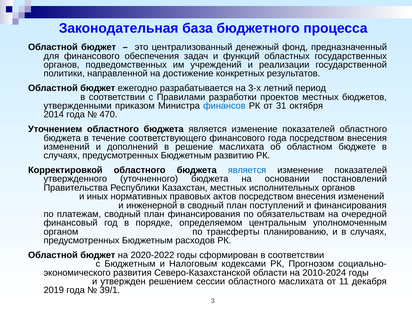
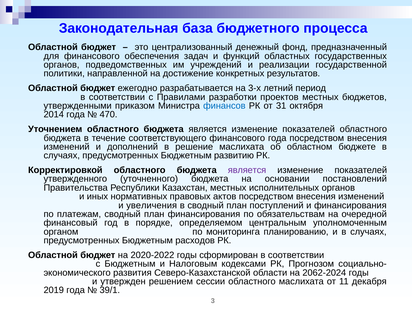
является at (247, 170) colour: blue -> purple
инженерной: инженерной -> увеличения
трансферты: трансферты -> мониторинга
2010-2024: 2010-2024 -> 2062-2024
